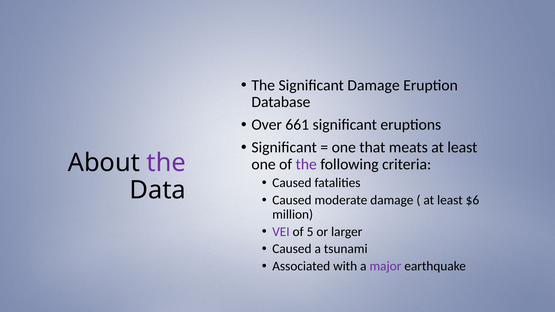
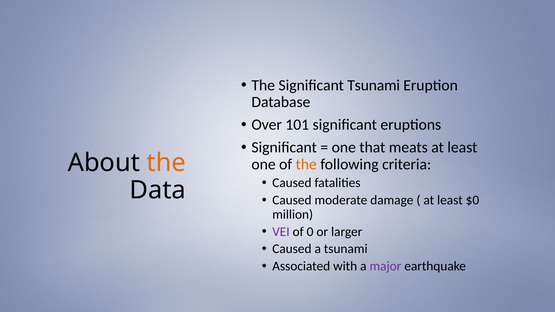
Significant Damage: Damage -> Tsunami
661: 661 -> 101
the at (166, 163) colour: purple -> orange
the at (306, 164) colour: purple -> orange
$6: $6 -> $0
5: 5 -> 0
